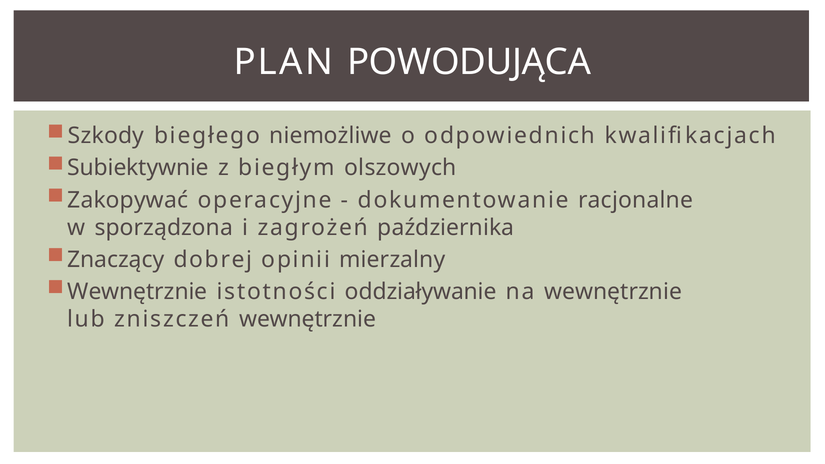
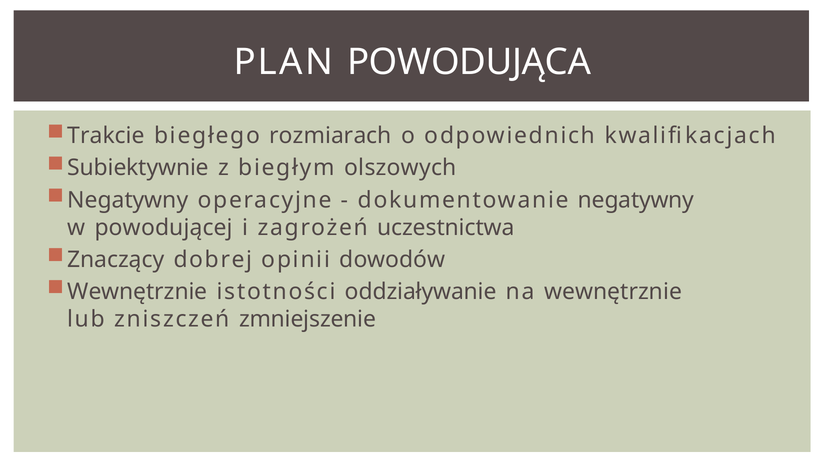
Szkody: Szkody -> Trakcie
niemożliwe: niemożliwe -> rozmiarach
Zakopywać at (128, 200): Zakopywać -> Negatywny
dokumentowanie racjonalne: racjonalne -> negatywny
sporządzona: sporządzona -> powodującej
października: października -> uczestnictwa
mierzalny: mierzalny -> dowodów
zniszczeń wewnętrznie: wewnętrznie -> zmniejszenie
